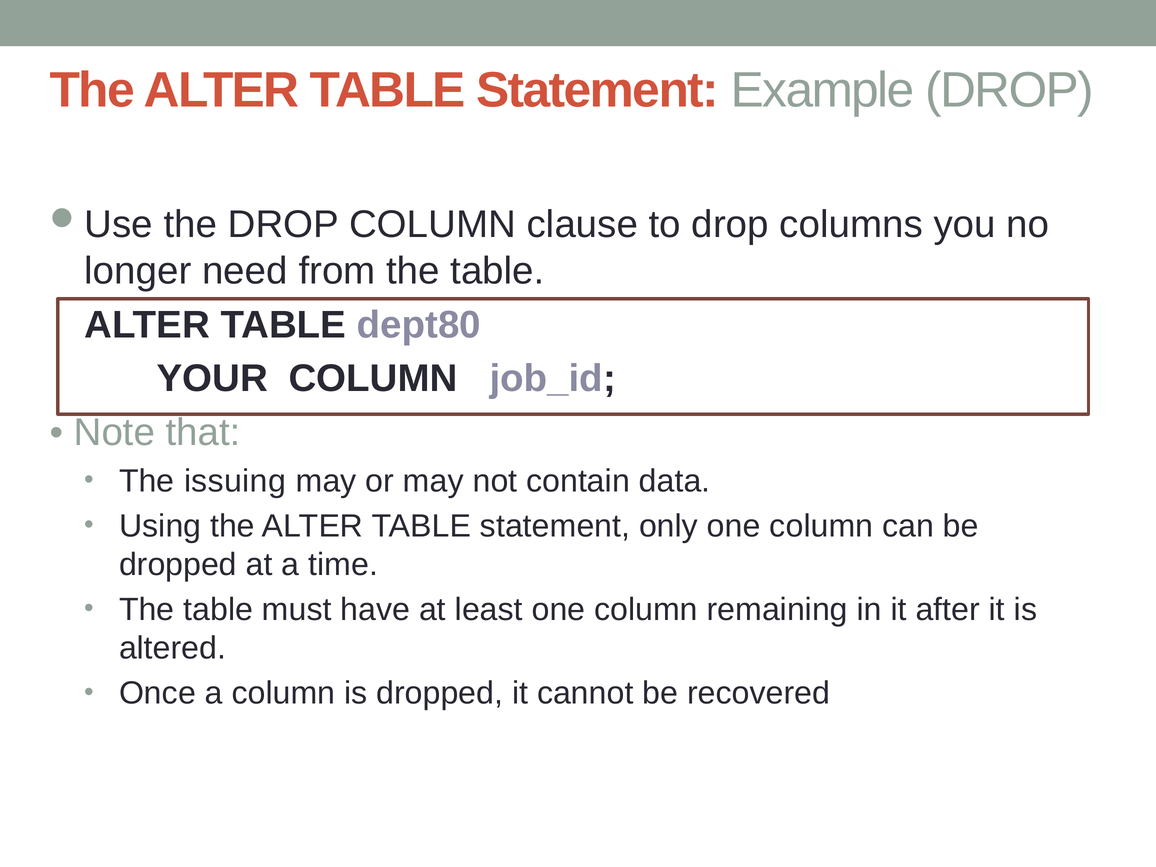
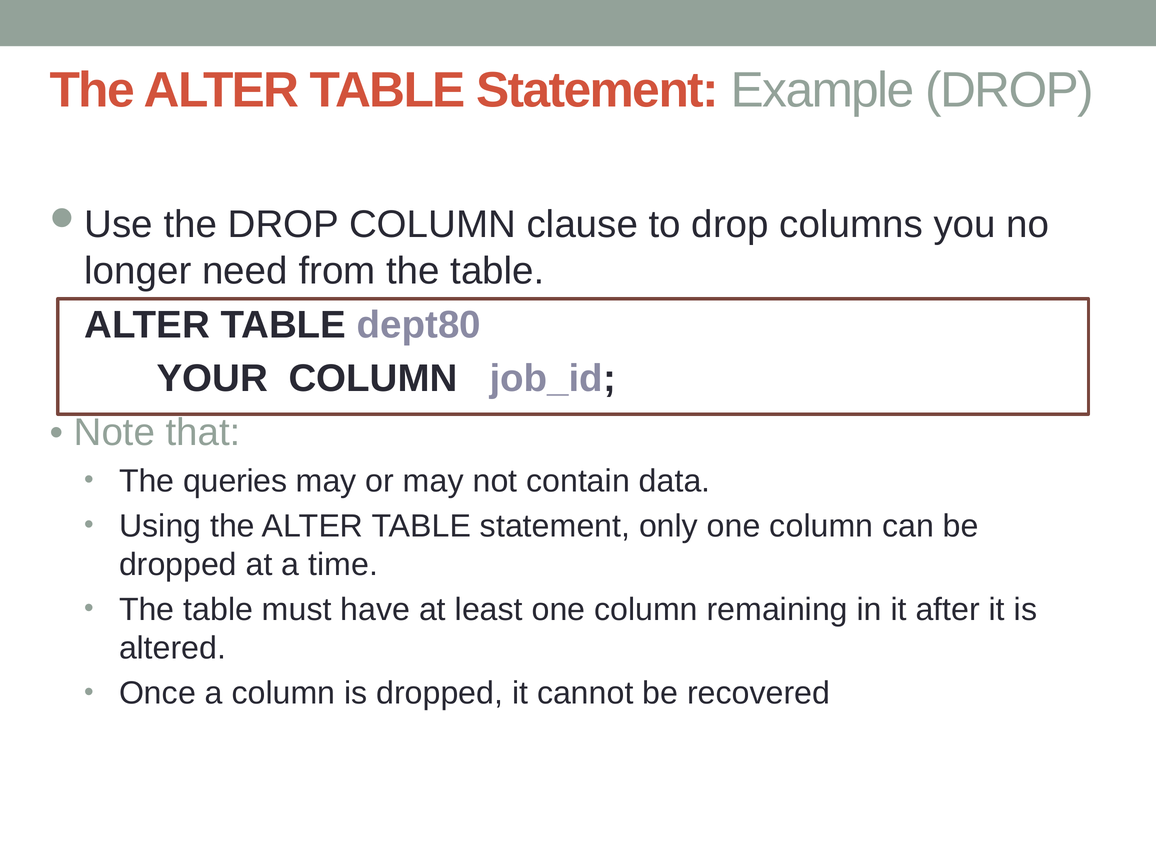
issuing: issuing -> queries
